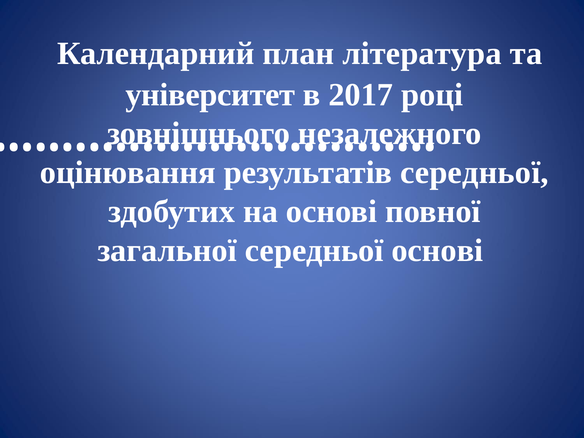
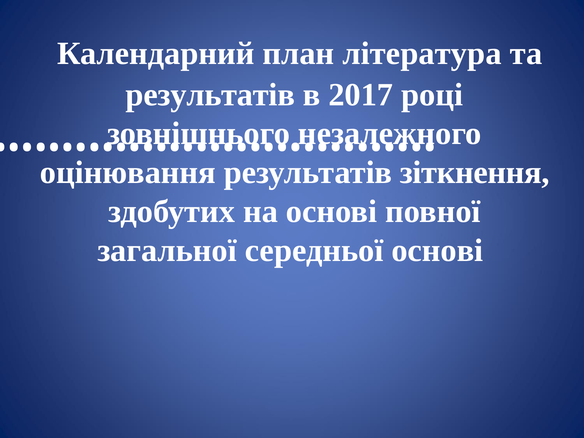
університет at (210, 95): університет -> результатів
середньої at (474, 172): середньої -> зіткнення
